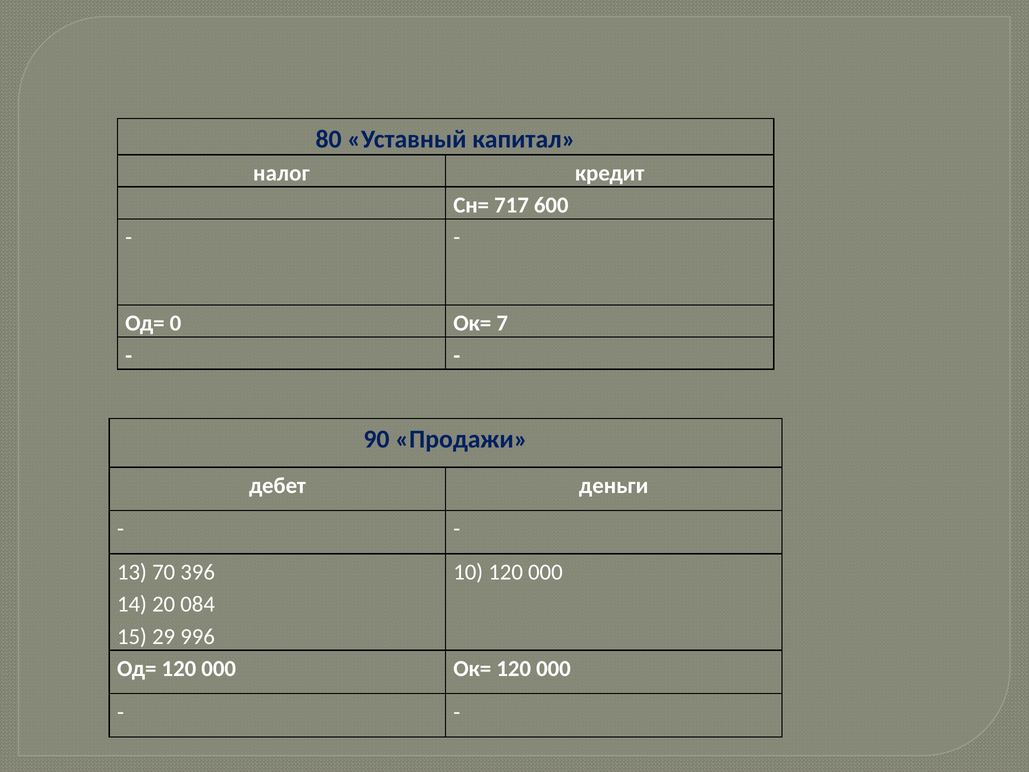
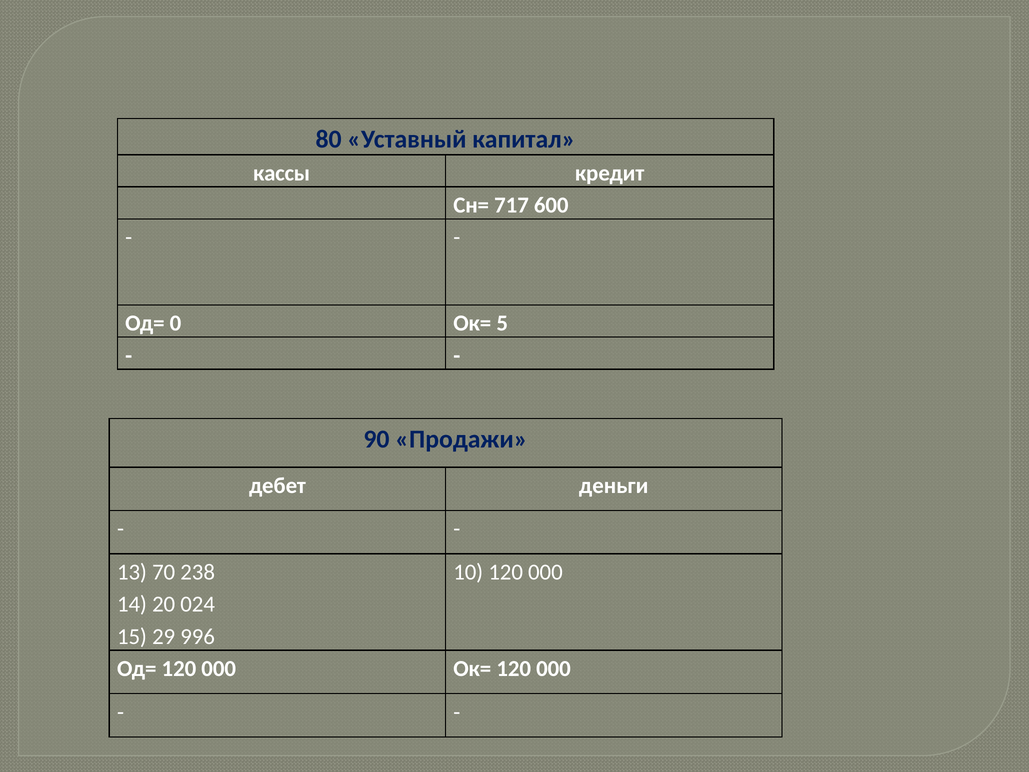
налог: налог -> кассы
7: 7 -> 5
396: 396 -> 238
084: 084 -> 024
